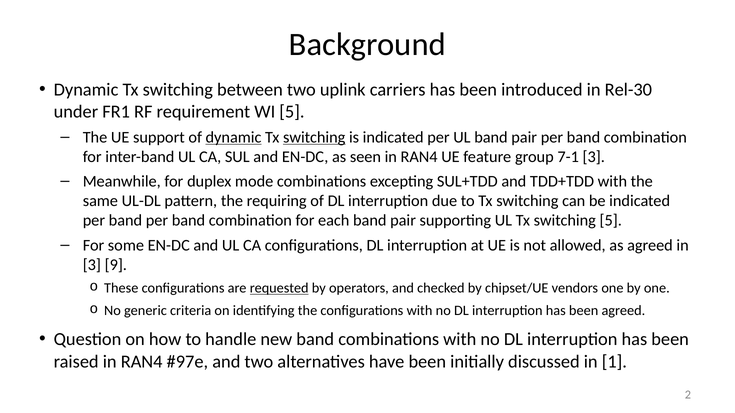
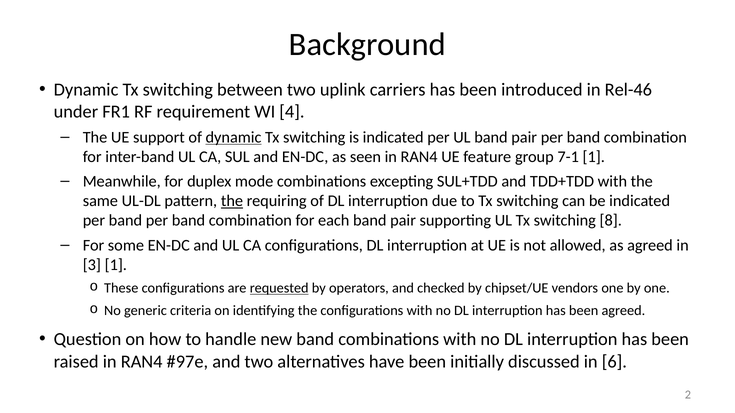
Rel-30: Rel-30 -> Rel-46
WI 5: 5 -> 4
switching at (314, 137) underline: present -> none
7-1 3: 3 -> 1
the at (232, 201) underline: none -> present
switching 5: 5 -> 8
3 9: 9 -> 1
1: 1 -> 6
